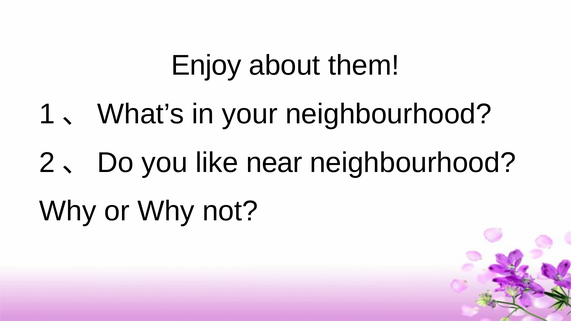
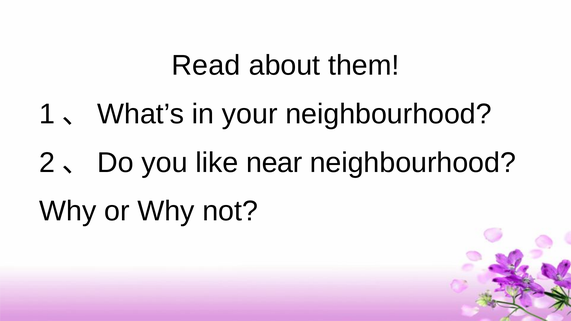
Enjoy: Enjoy -> Read
